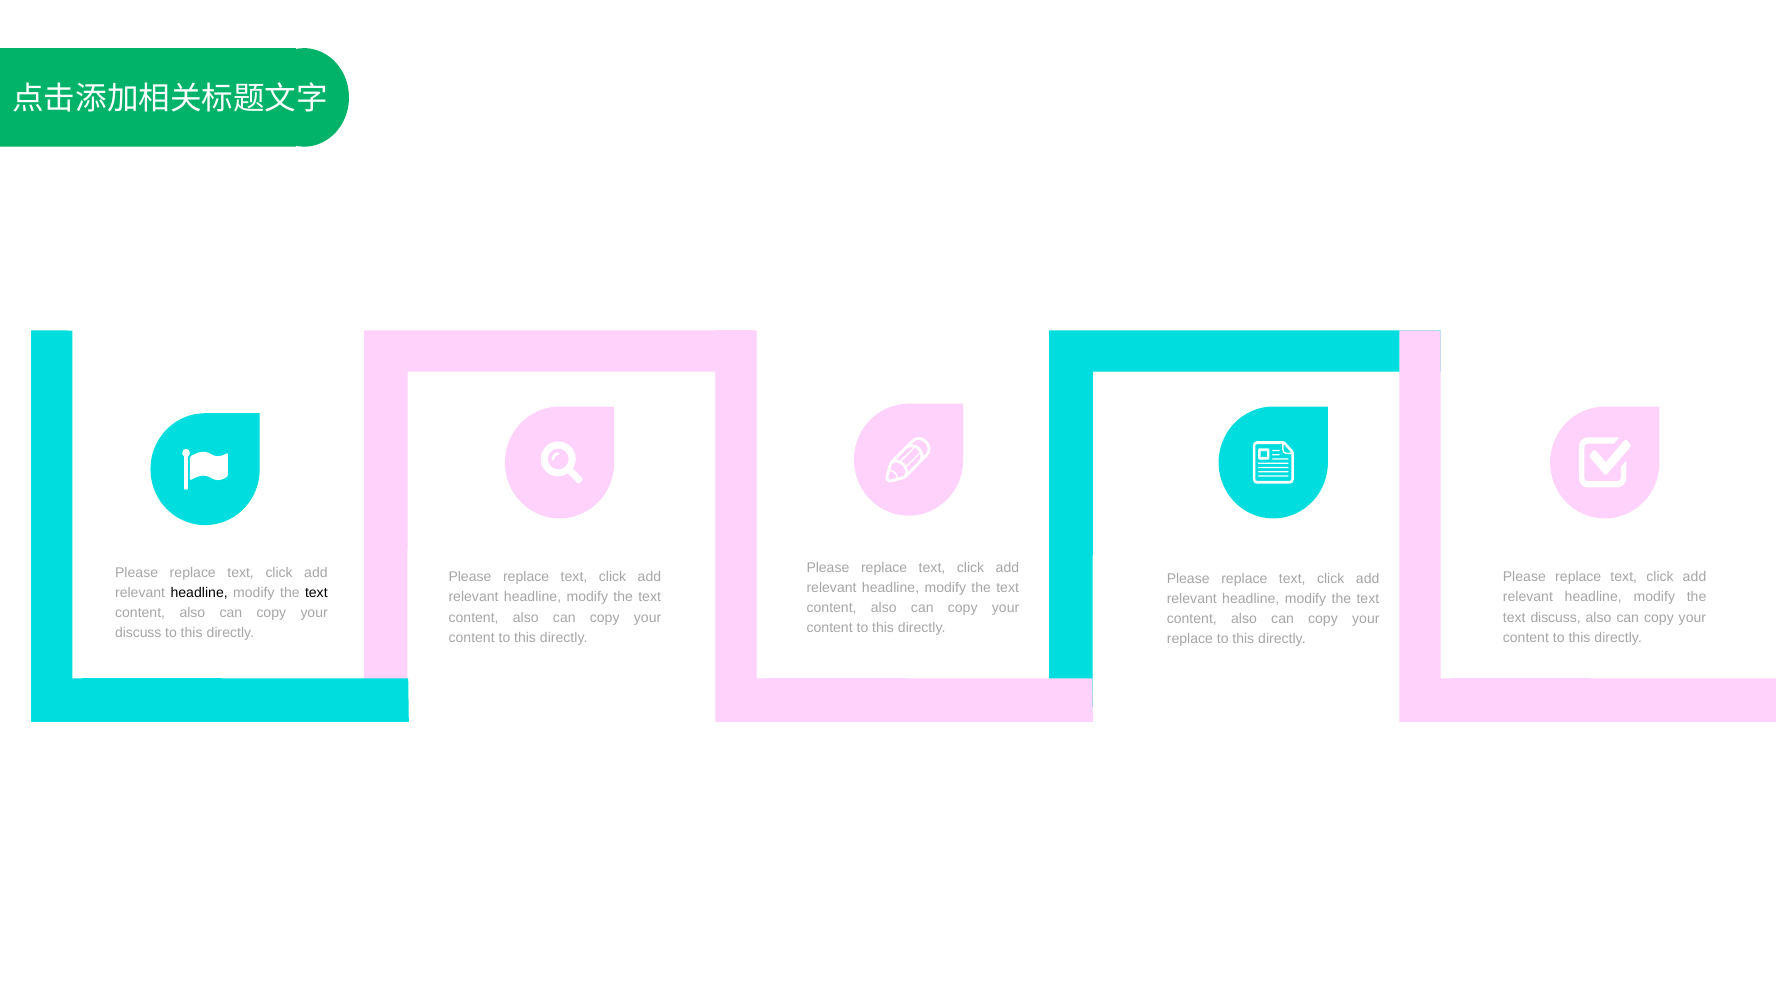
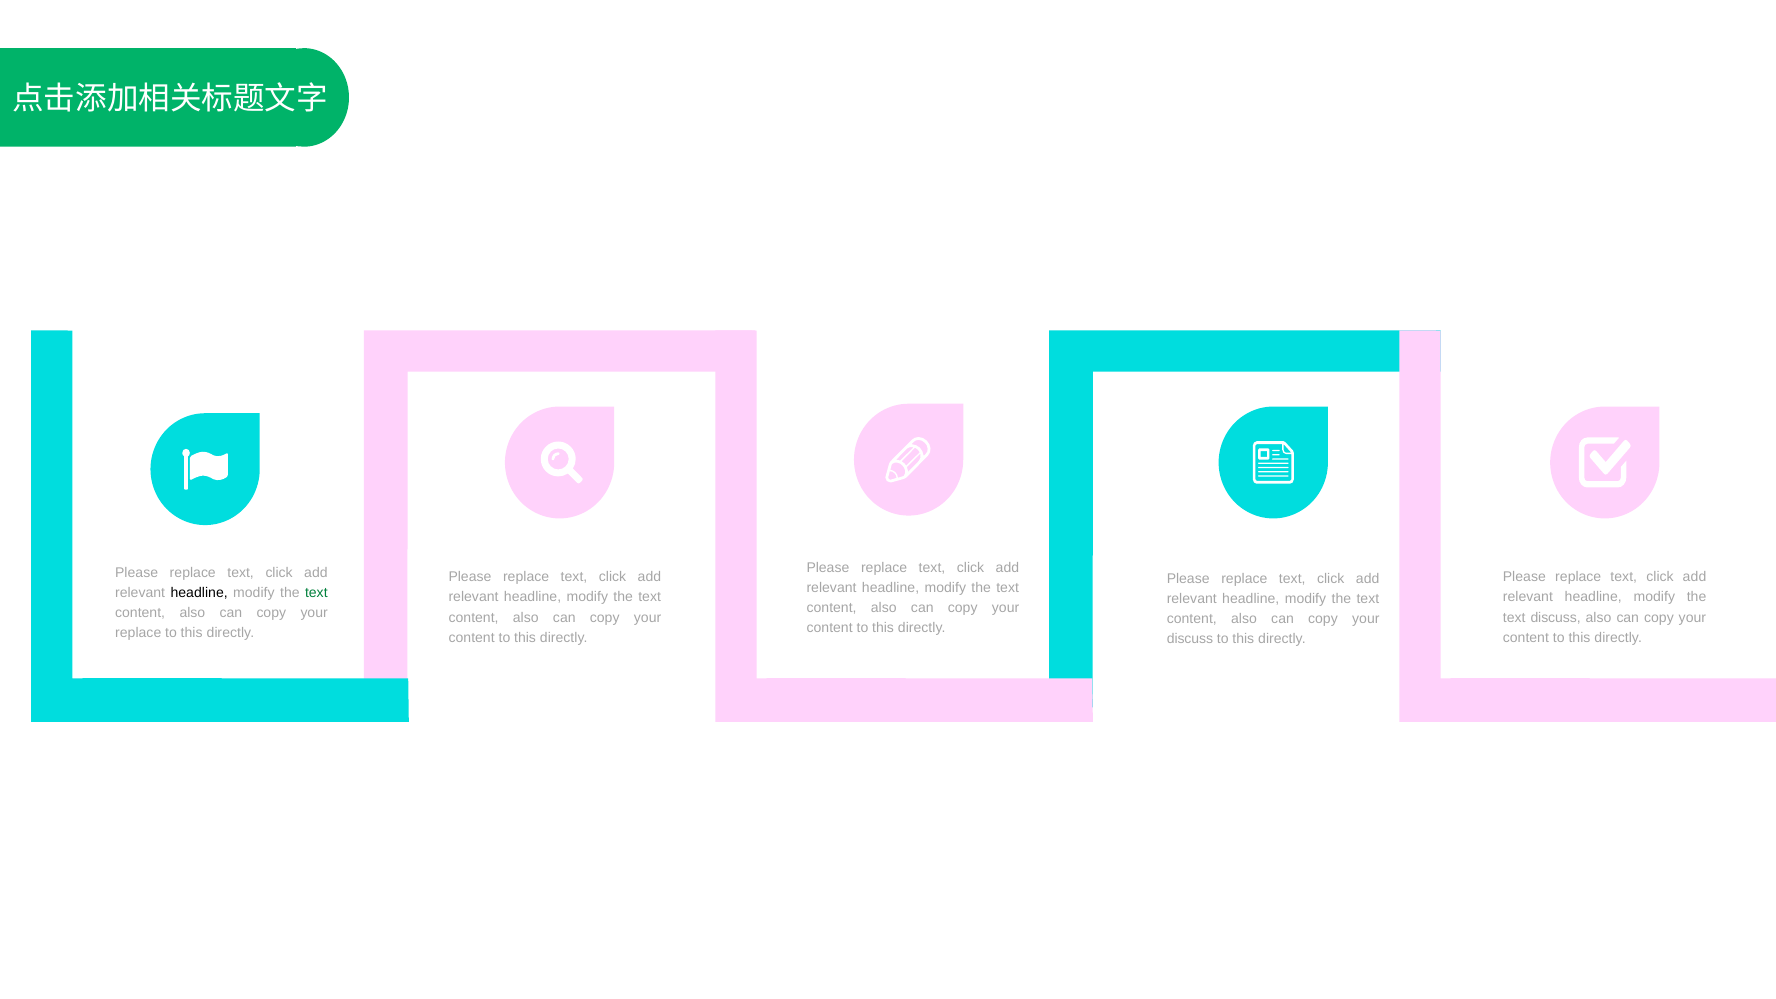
text at (316, 593) colour: black -> green
discuss at (138, 633): discuss -> replace
replace at (1190, 639): replace -> discuss
